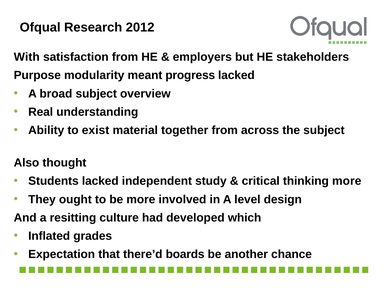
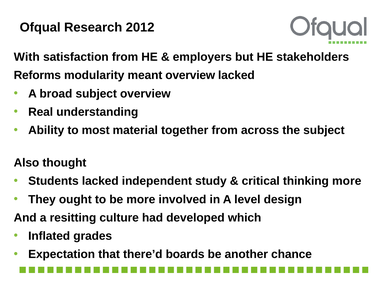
Purpose: Purpose -> Reforms
meant progress: progress -> overview
exist: exist -> most
